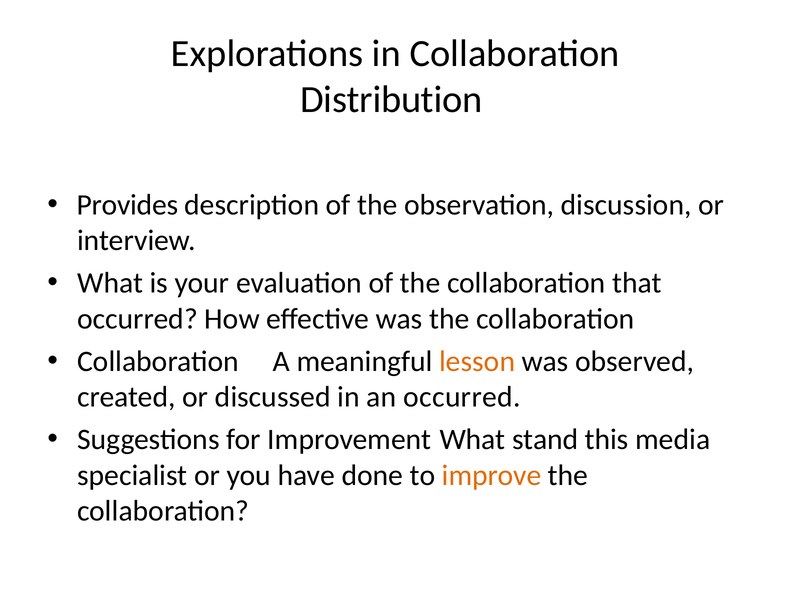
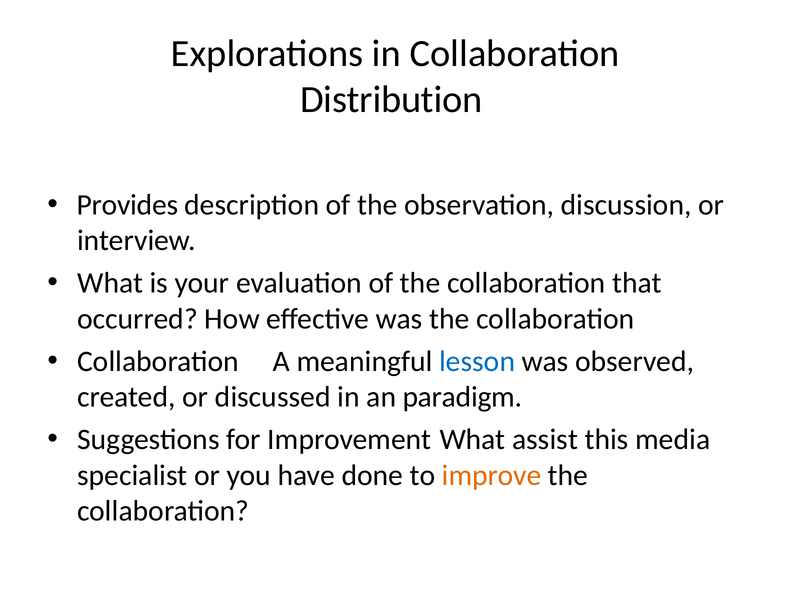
lesson colour: orange -> blue
an occurred: occurred -> paradigm
stand: stand -> assist
